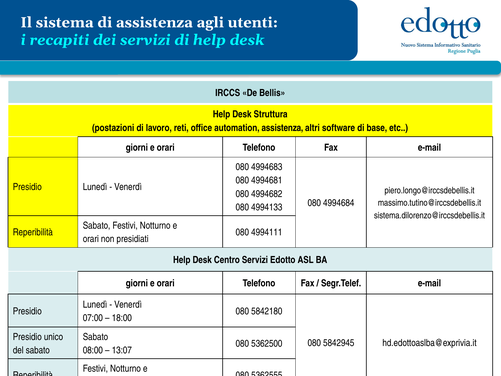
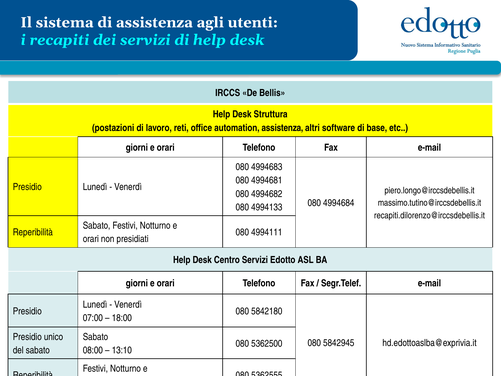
sistema.dilorenzo@irccsdebellis.it: sistema.dilorenzo@irccsdebellis.it -> recapiti.dilorenzo@irccsdebellis.it
13:07: 13:07 -> 13:10
